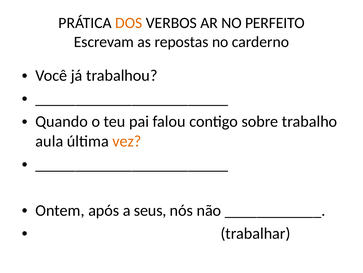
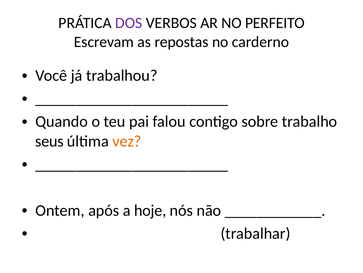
DOS colour: orange -> purple
aula: aula -> seus
seus: seus -> hoje
